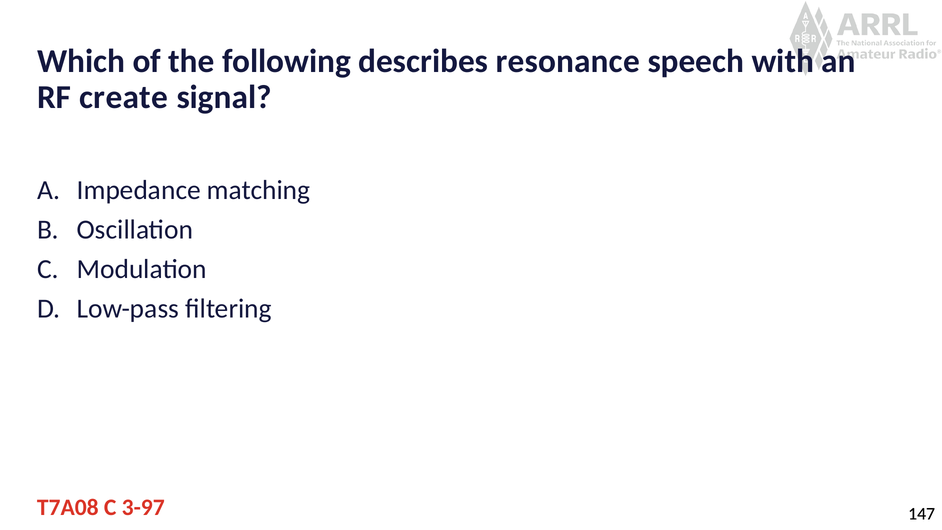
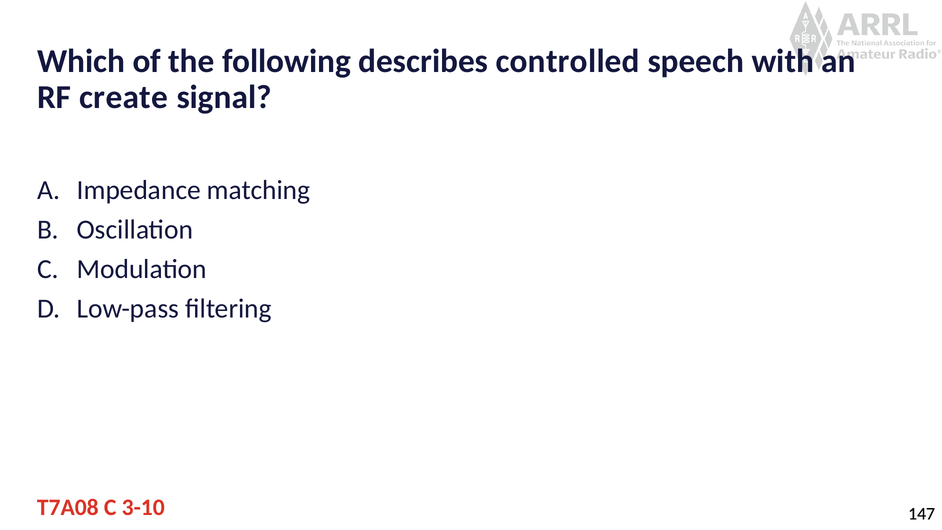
resonance: resonance -> controlled
3-97: 3-97 -> 3-10
